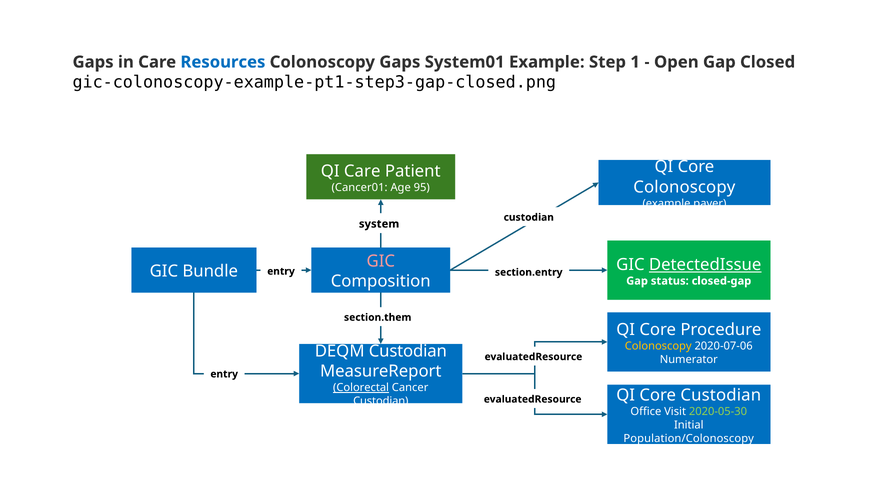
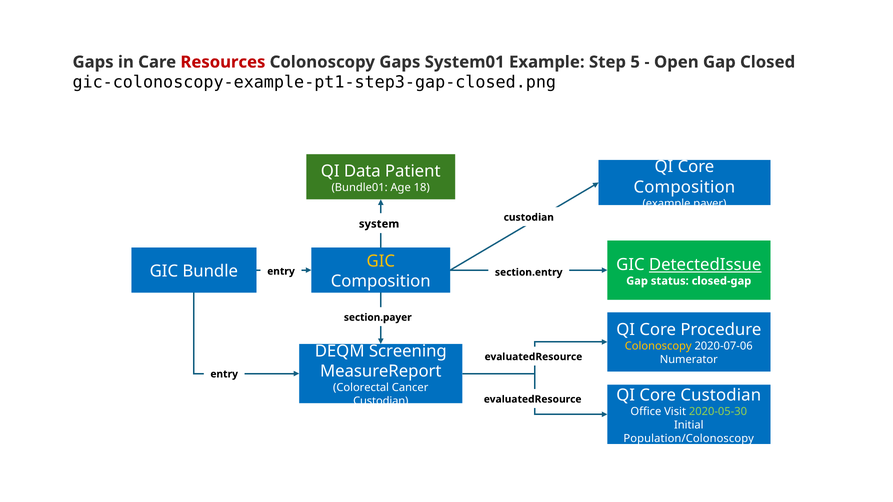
Resources colour: blue -> red
1: 1 -> 5
QI Care: Care -> Data
Colonoscopy at (684, 187): Colonoscopy -> Composition
Cancer01: Cancer01 -> Bundle01
95: 95 -> 18
GIC at (381, 261) colour: pink -> yellow
section.them: section.them -> section.payer
DEQM Custodian: Custodian -> Screening
Colorectal underline: present -> none
